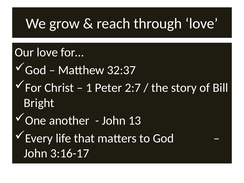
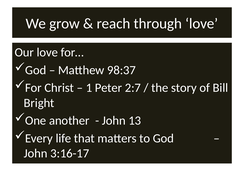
32:37: 32:37 -> 98:37
